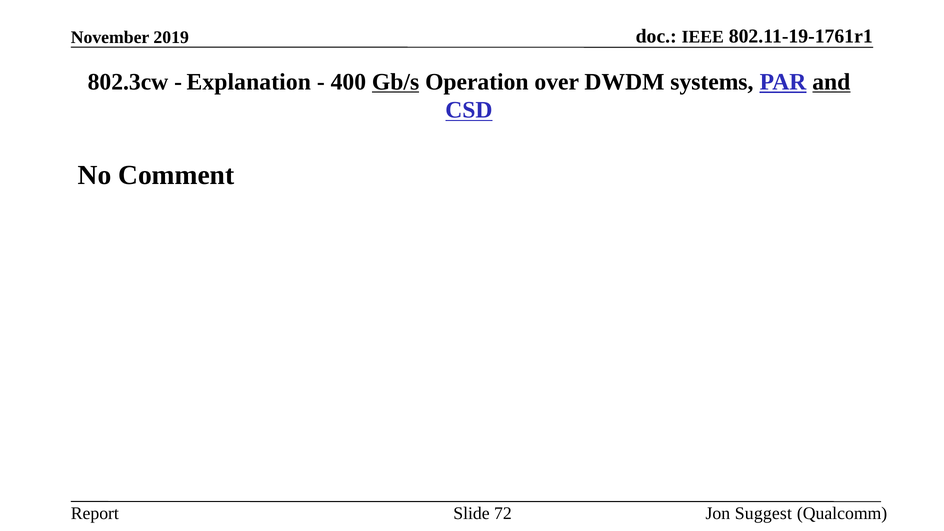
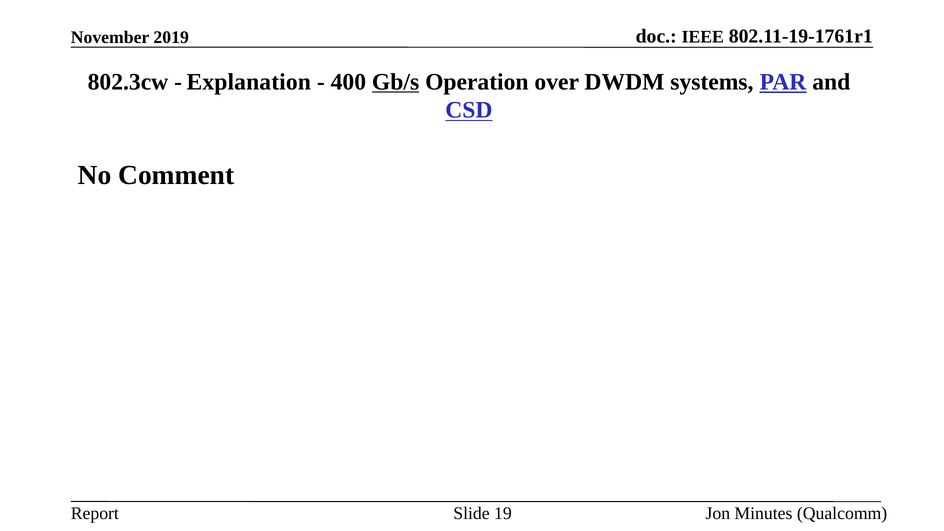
and underline: present -> none
72: 72 -> 19
Suggest: Suggest -> Minutes
